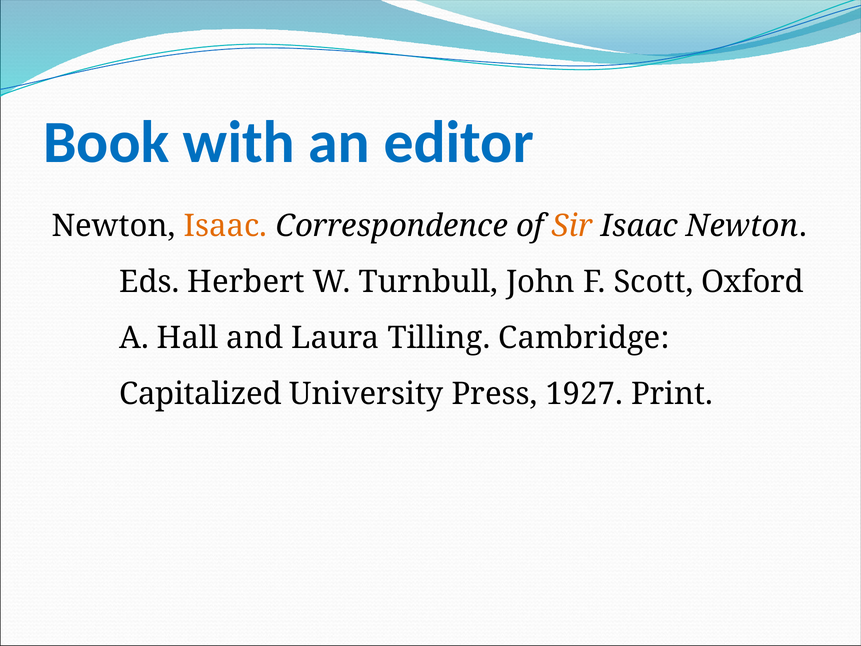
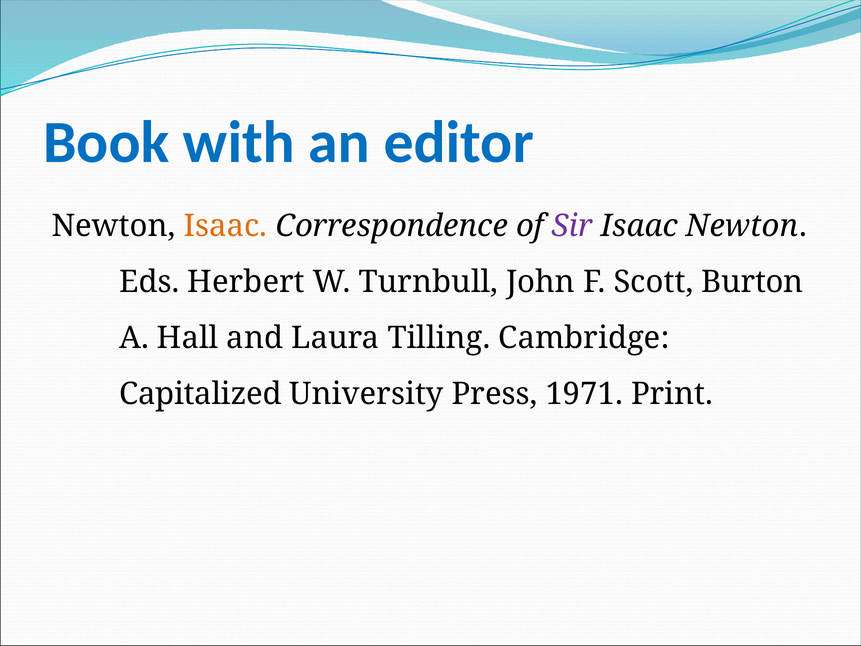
Sir colour: orange -> purple
Oxford: Oxford -> Burton
1927: 1927 -> 1971
